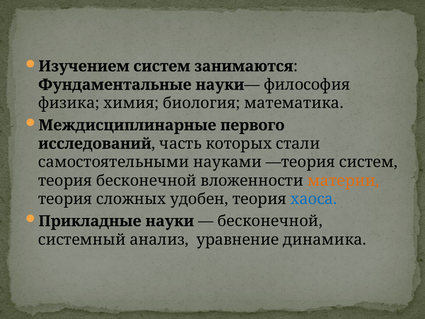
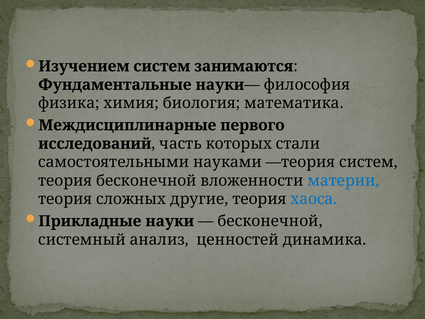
материи colour: orange -> blue
удобен: удобен -> другие
уравнение: уравнение -> ценностей
